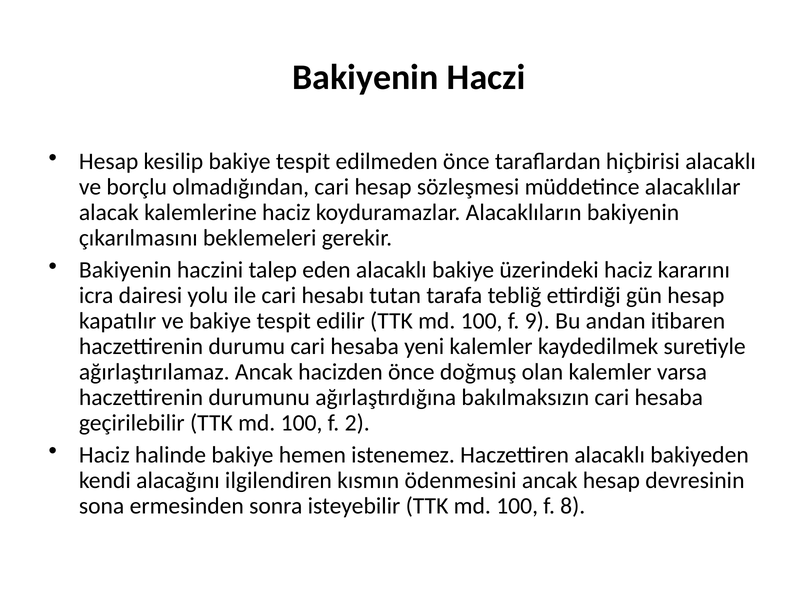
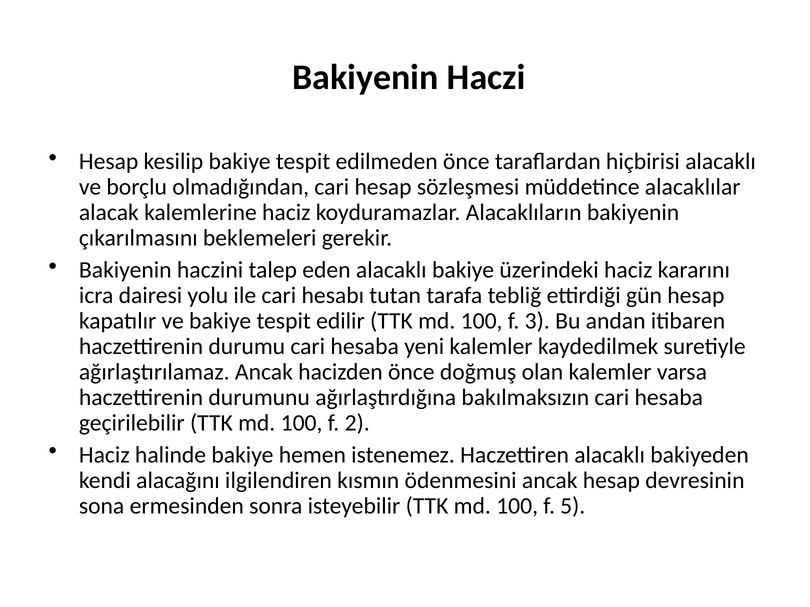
9: 9 -> 3
8: 8 -> 5
